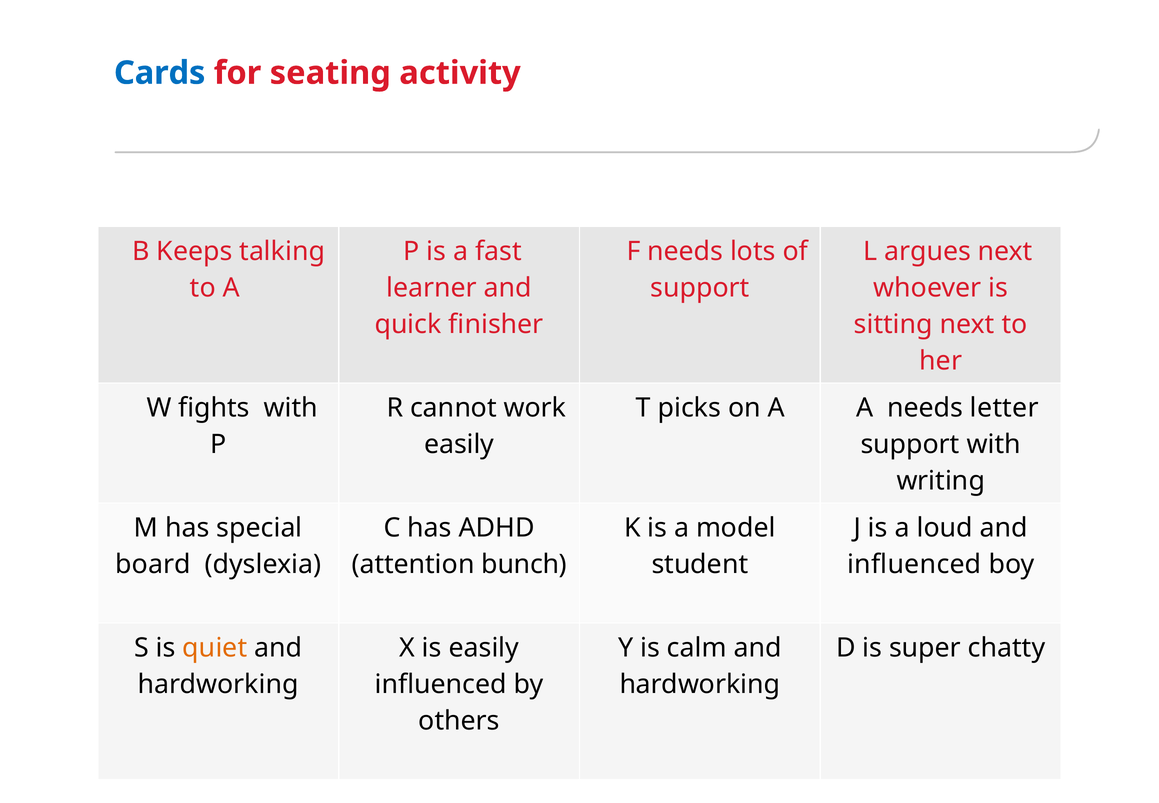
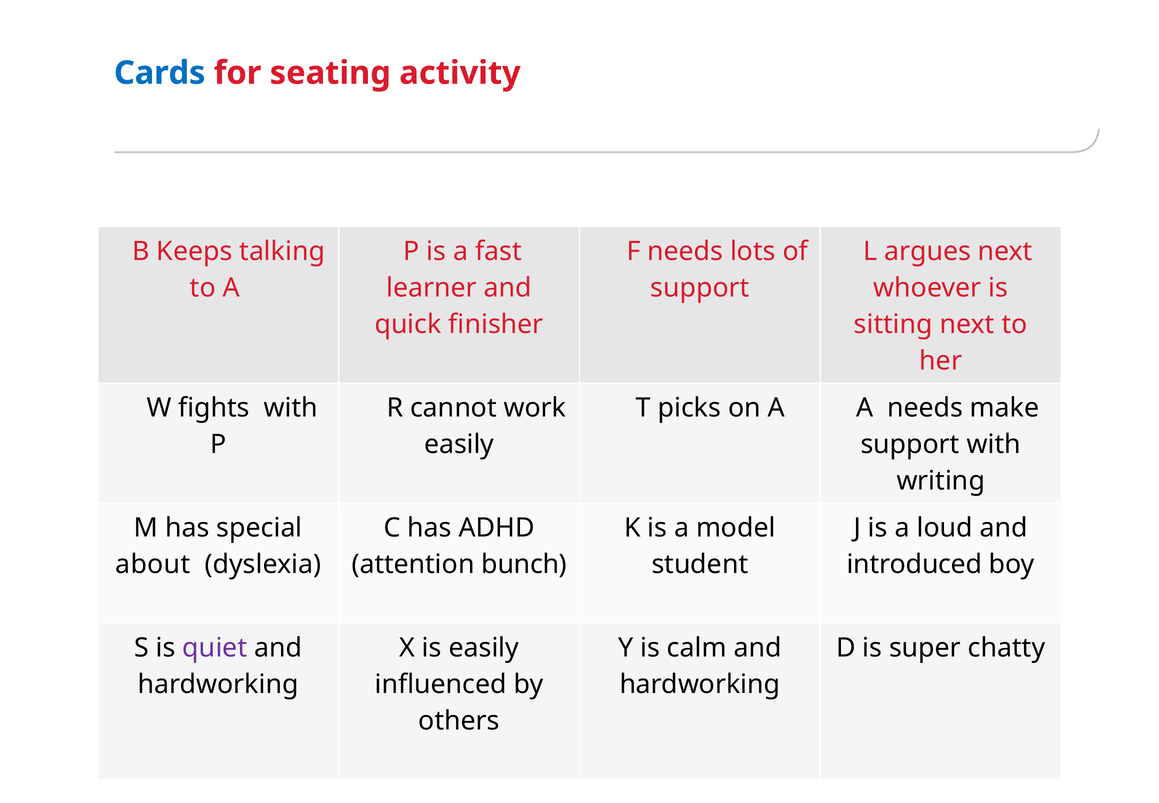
letter: letter -> make
board: board -> about
influenced at (914, 564): influenced -> introduced
quiet colour: orange -> purple
